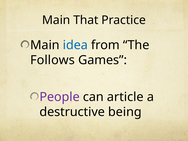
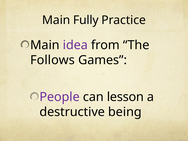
That: That -> Fully
idea colour: blue -> purple
article: article -> lesson
